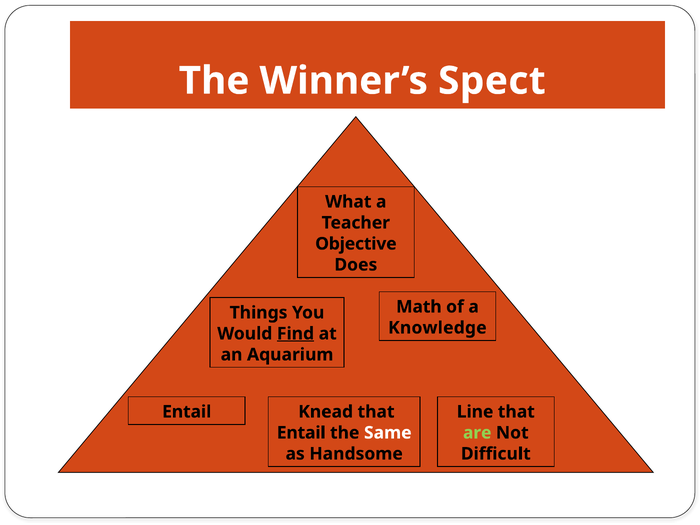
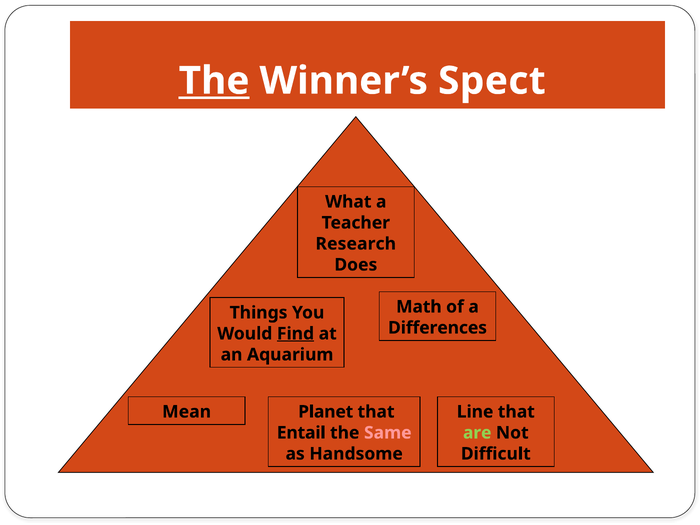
The at (214, 81) underline: none -> present
Objective: Objective -> Research
Knowledge: Knowledge -> Differences
Entail at (187, 412): Entail -> Mean
Knead: Knead -> Planet
Same colour: white -> pink
